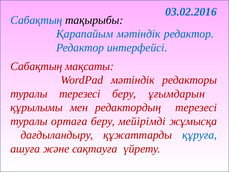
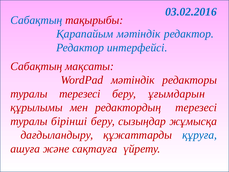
тақырыбы colour: black -> red
ортаға: ортаға -> бірінші
мейірімді: мейірімді -> сызыңдар
